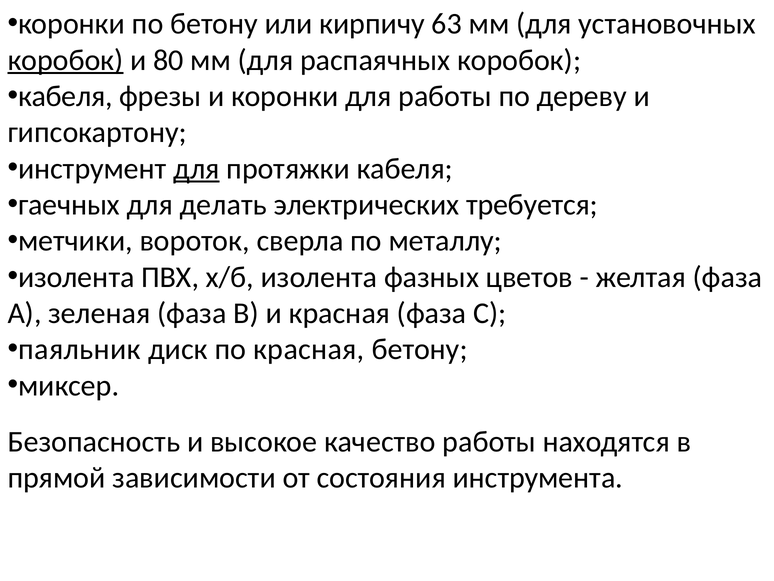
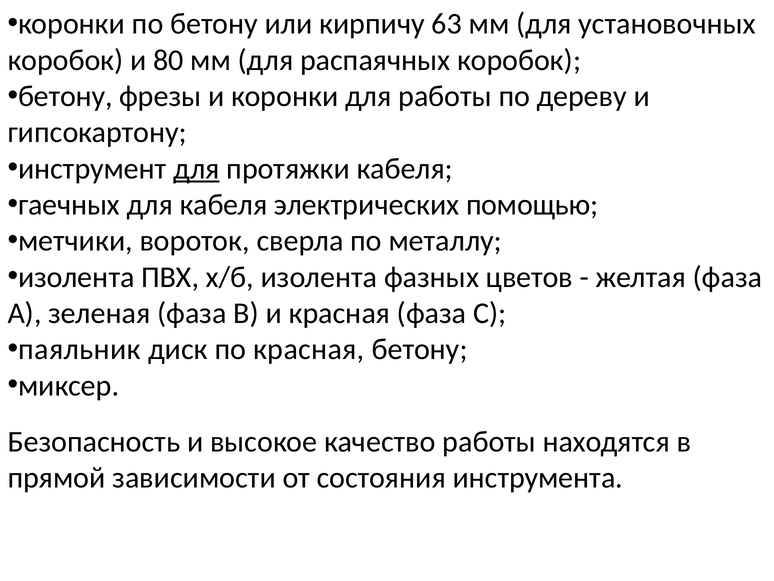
коробок at (66, 60) underline: present -> none
кабеля at (65, 96): кабеля -> бетону
для делать: делать -> кабеля
требуется: требуется -> помощью
